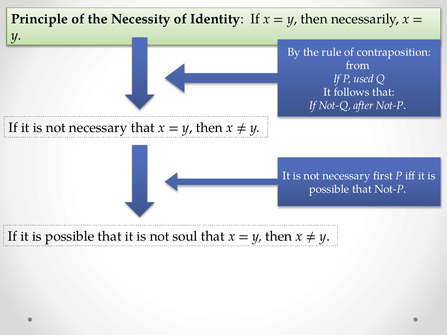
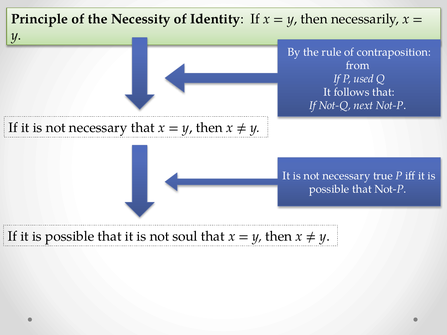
after: after -> next
first: first -> true
